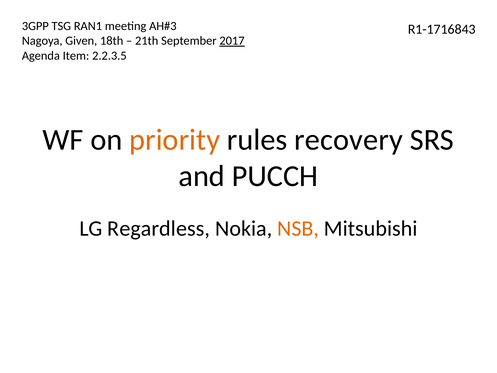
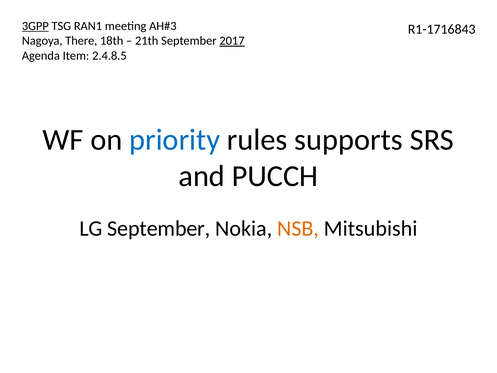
3GPP underline: none -> present
Given: Given -> There
2.2.3.5: 2.2.3.5 -> 2.4.8.5
priority colour: orange -> blue
recovery: recovery -> supports
LG Regardless: Regardless -> September
